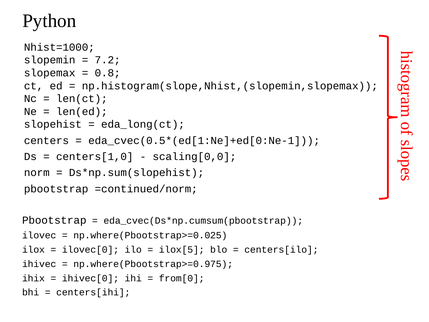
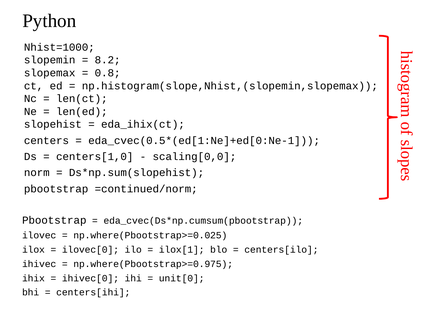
7.2: 7.2 -> 8.2
eda_long(ct: eda_long(ct -> eda_ihix(ct
ilox[5: ilox[5 -> ilox[1
from[0: from[0 -> unit[0
